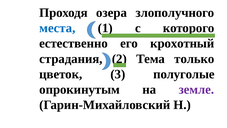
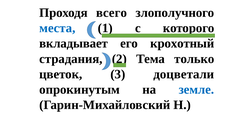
озера: озера -> всего
естественно: естественно -> вкладывает
полуголые: полуголые -> доцветали
земле colour: purple -> blue
